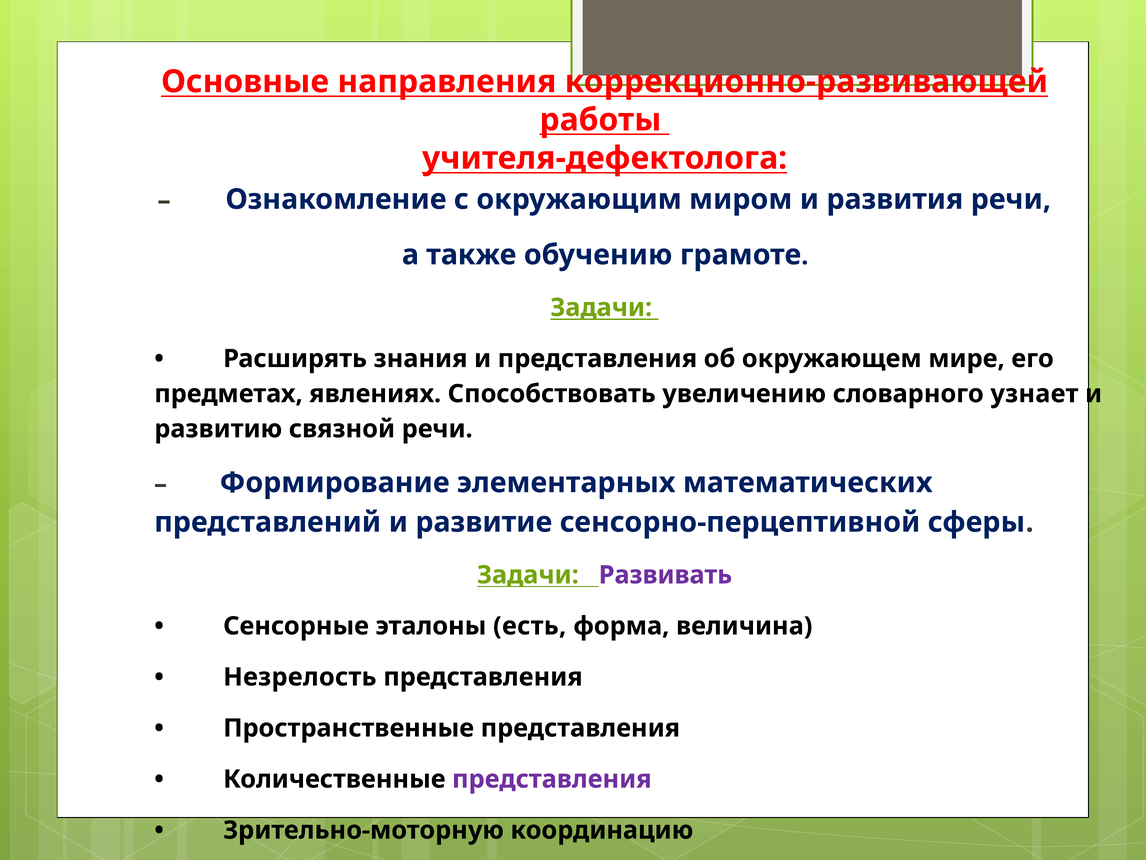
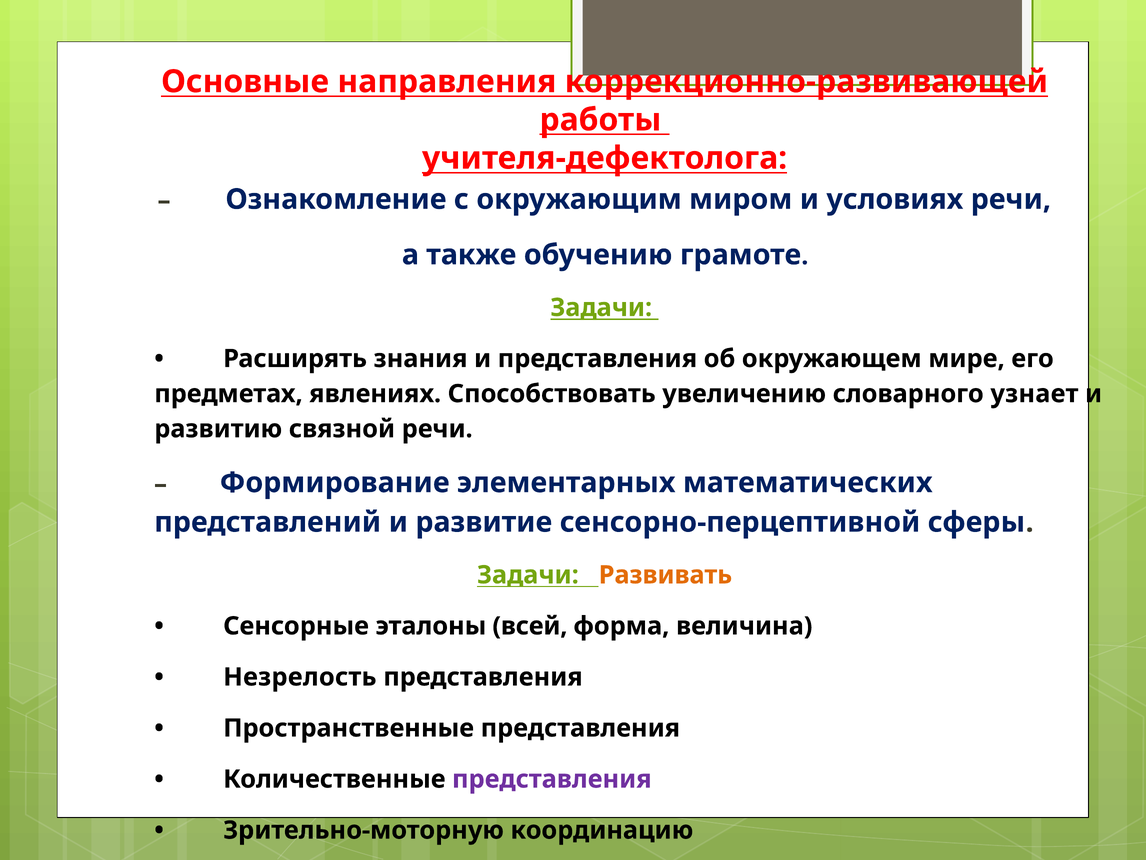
развития: развития -> условиях
Развивать colour: purple -> orange
есть: есть -> всей
